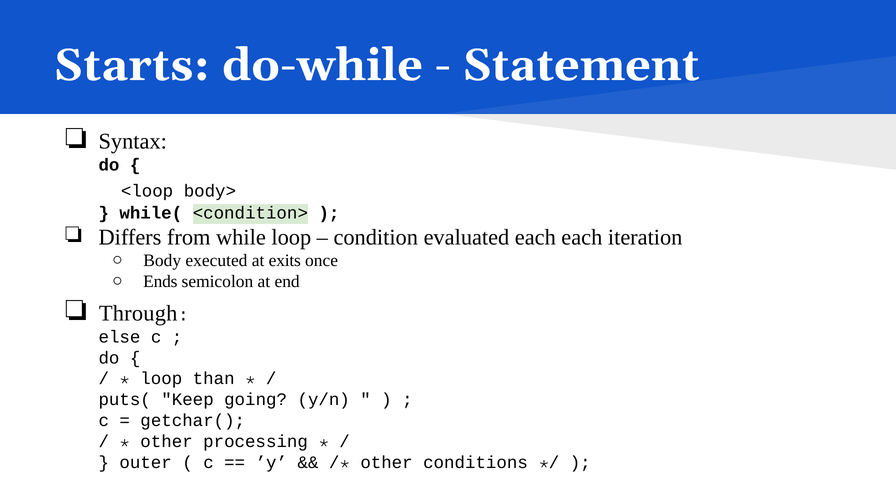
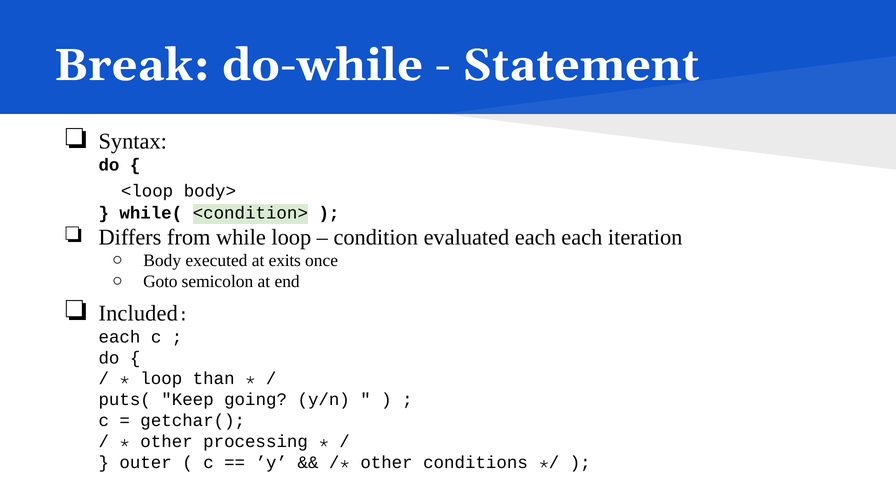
Starts: Starts -> Break
Ends: Ends -> Goto
Through: Through -> Included
else at (119, 337): else -> each
